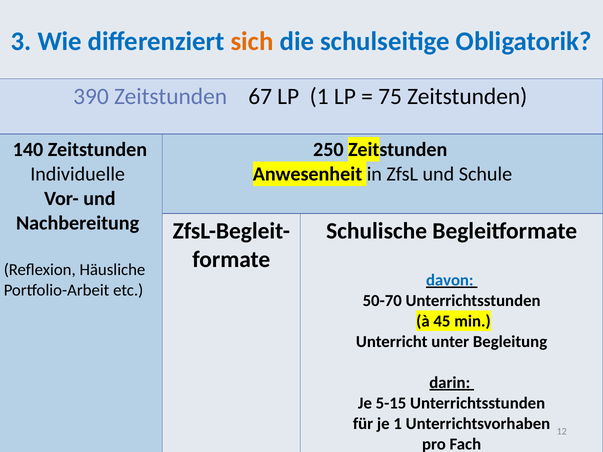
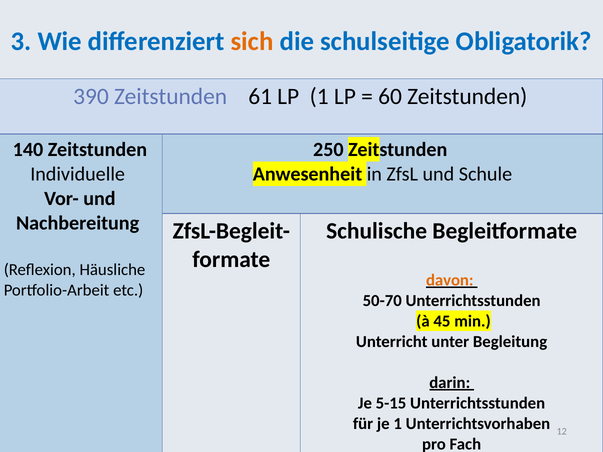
67: 67 -> 61
75: 75 -> 60
davon colour: blue -> orange
